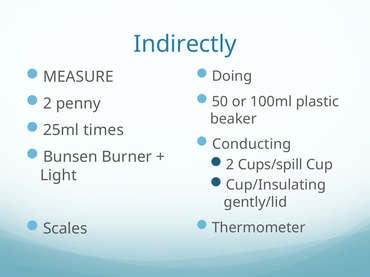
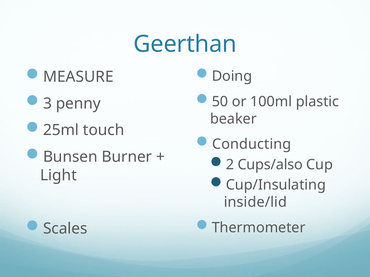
Indirectly: Indirectly -> Geerthan
2 at (47, 104): 2 -> 3
times: times -> touch
Cups/spill: Cups/spill -> Cups/also
gently/lid: gently/lid -> inside/lid
